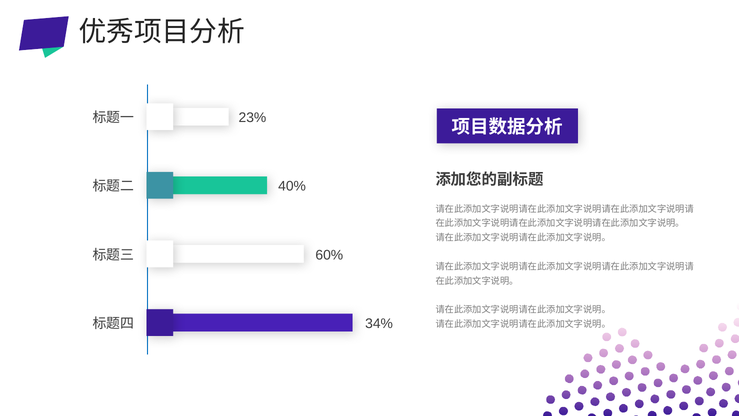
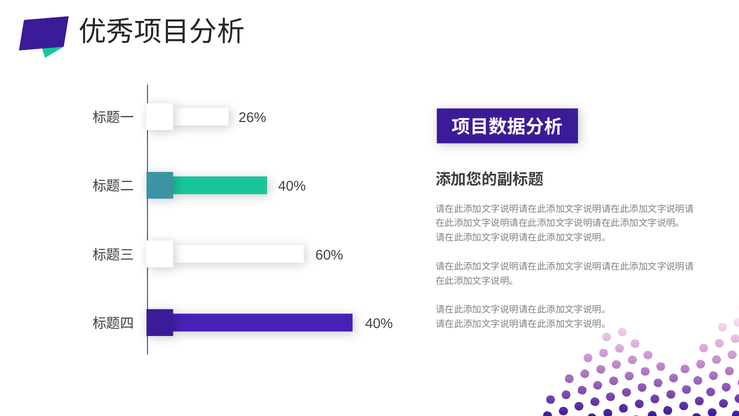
23%: 23% -> 26%
34% at (379, 323): 34% -> 40%
